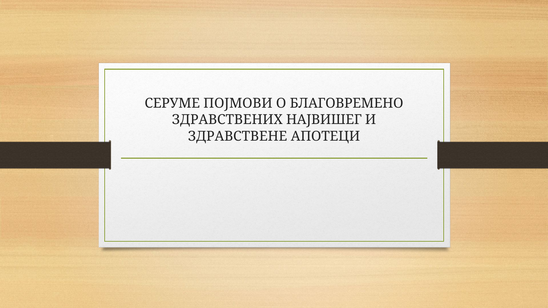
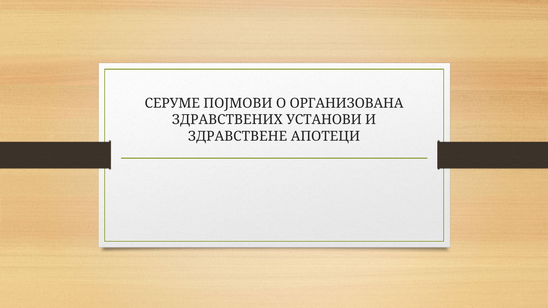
БЛАГОВРЕМЕНО: БЛАГОВРЕМЕНО -> ОРГАНИЗОВАНА
НАЈВИШЕГ: НАЈВИШЕГ -> УСТАНОВИ
